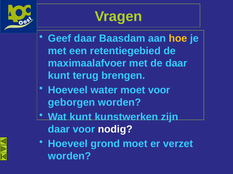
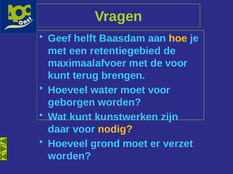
Geef daar: daar -> helft
de daar: daar -> voor
nodig colour: white -> yellow
